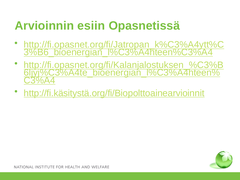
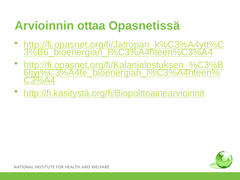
esiin: esiin -> ottaa
